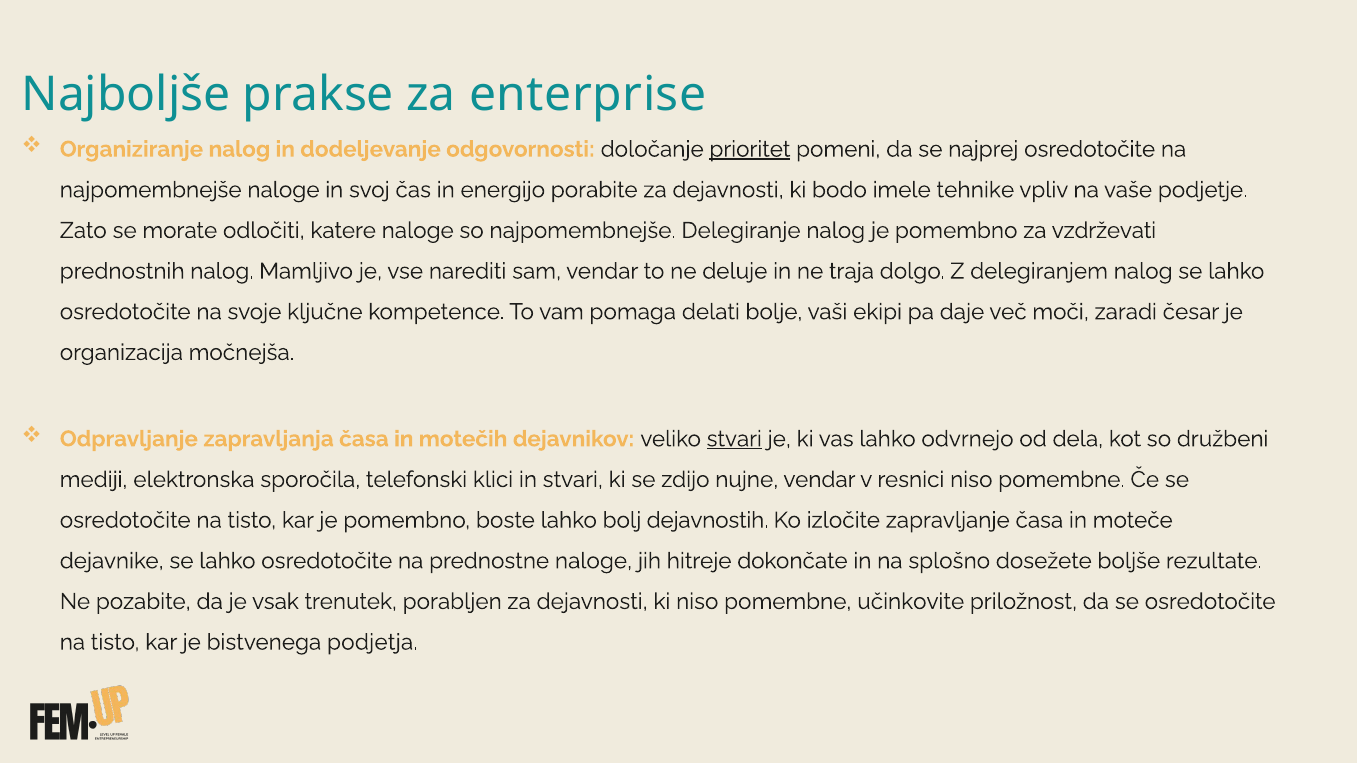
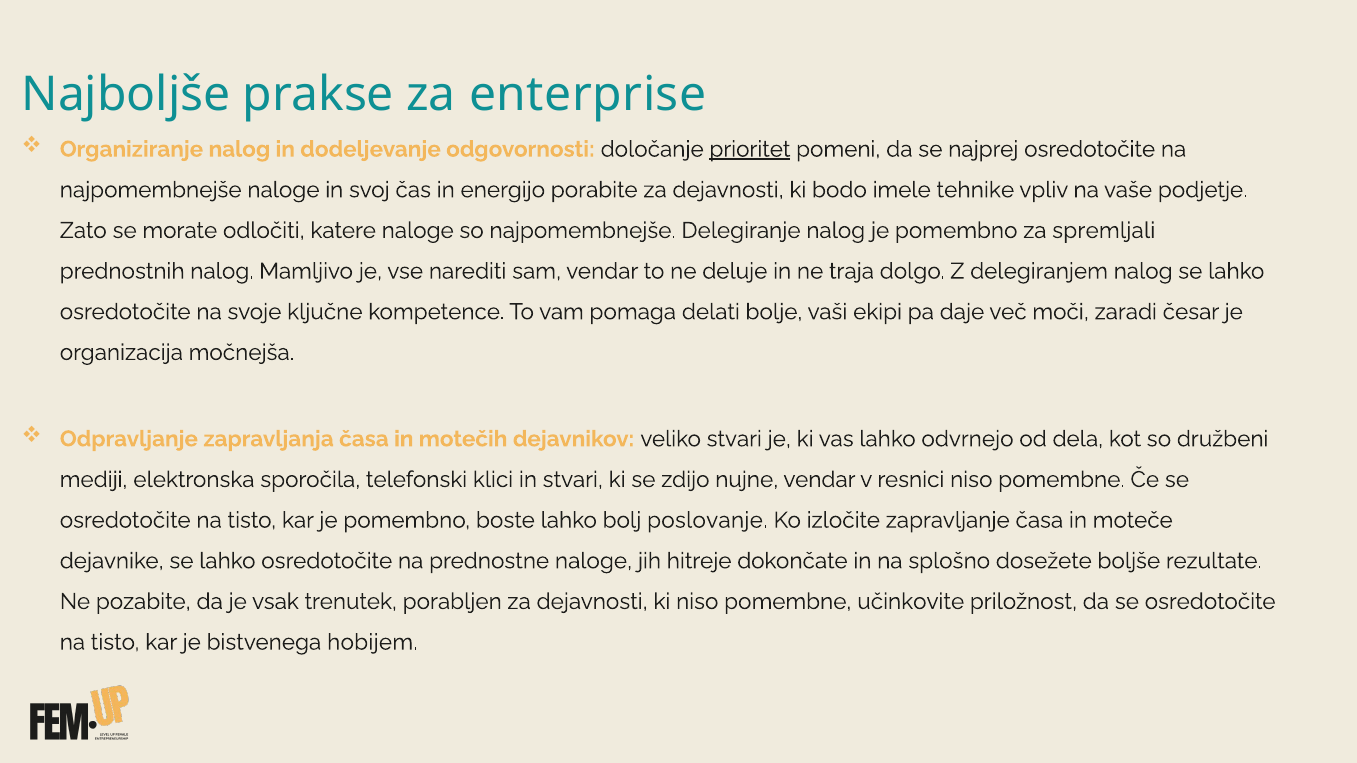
vzdrževati: vzdrževati -> spremljali
stvari at (734, 439) underline: present -> none
dejavnostih: dejavnostih -> poslovanje
podjetja: podjetja -> hobijem
